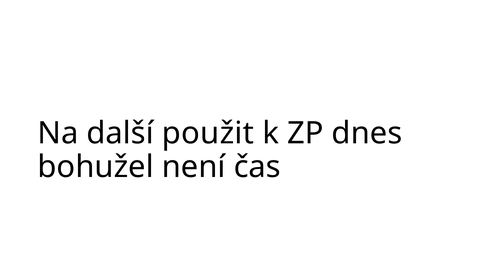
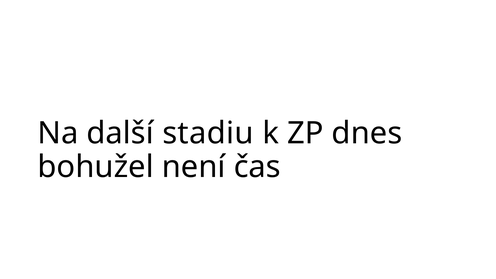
použit: použit -> stadiu
